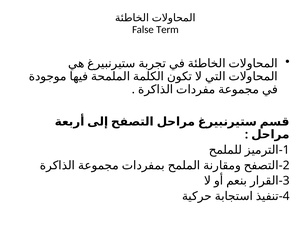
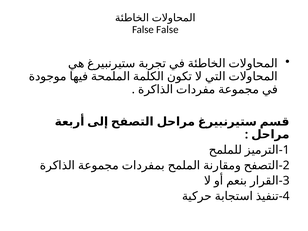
False Term: Term -> False
